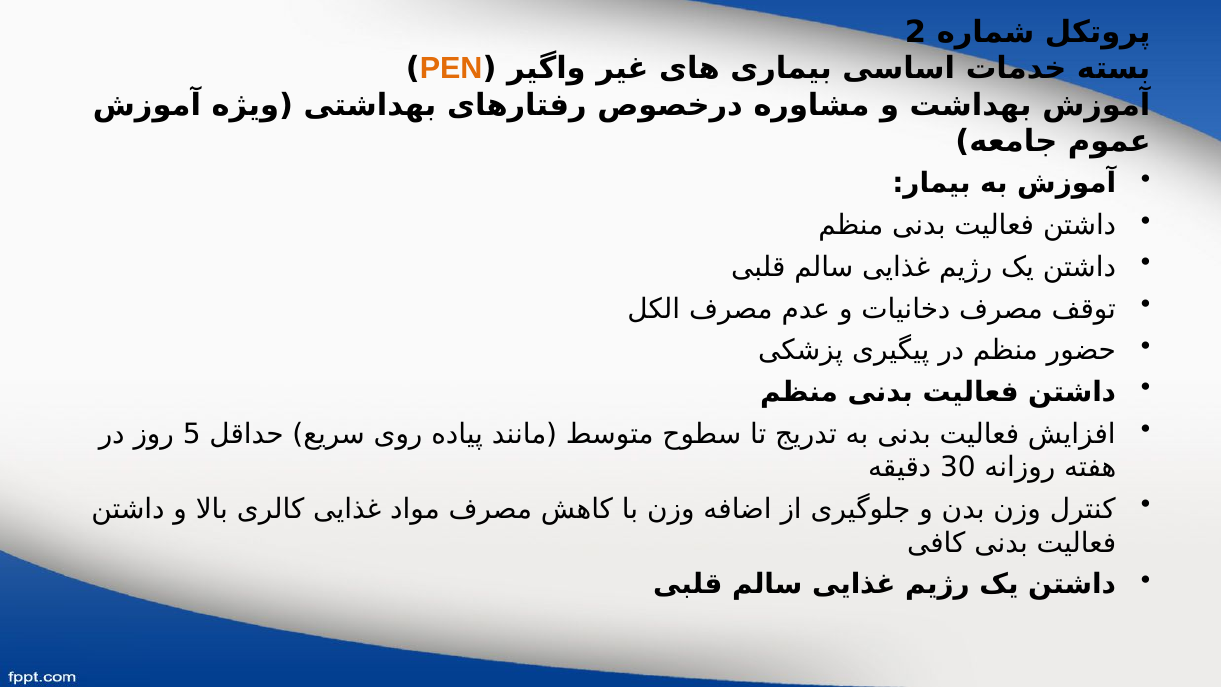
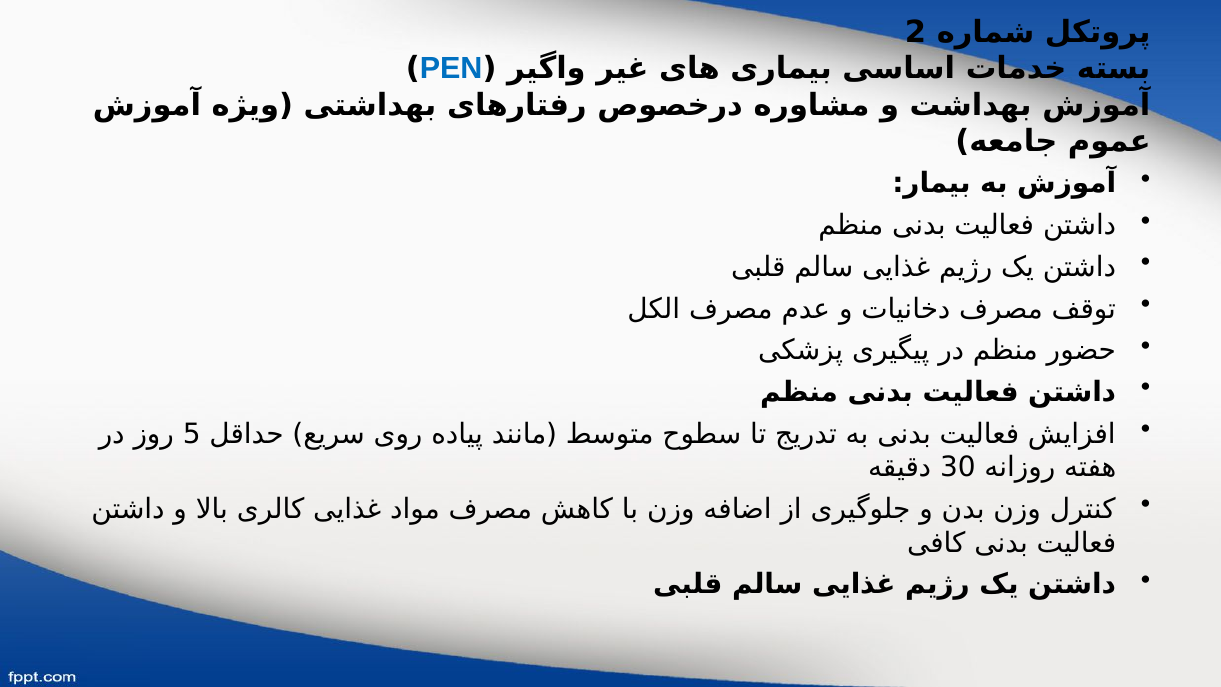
PEN colour: orange -> blue
